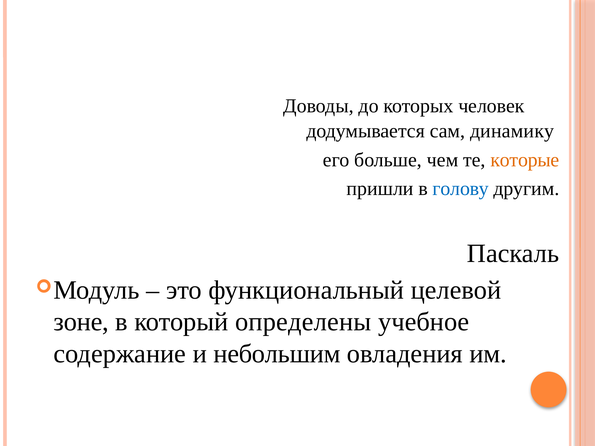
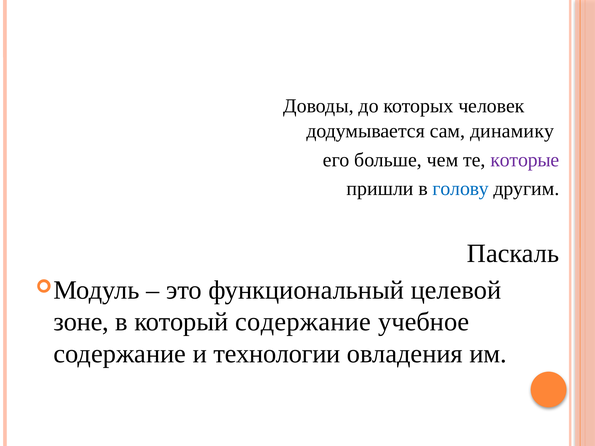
которые colour: orange -> purple
который определены: определены -> содержание
небольшим: небольшим -> технологии
